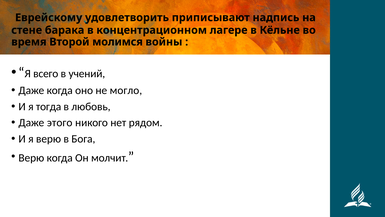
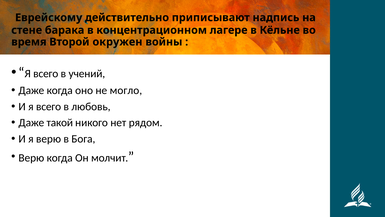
удовлетворить: удовлетворить -> действительно
молимся: молимся -> окружен
И я тогда: тогда -> всего
этого: этого -> такой
